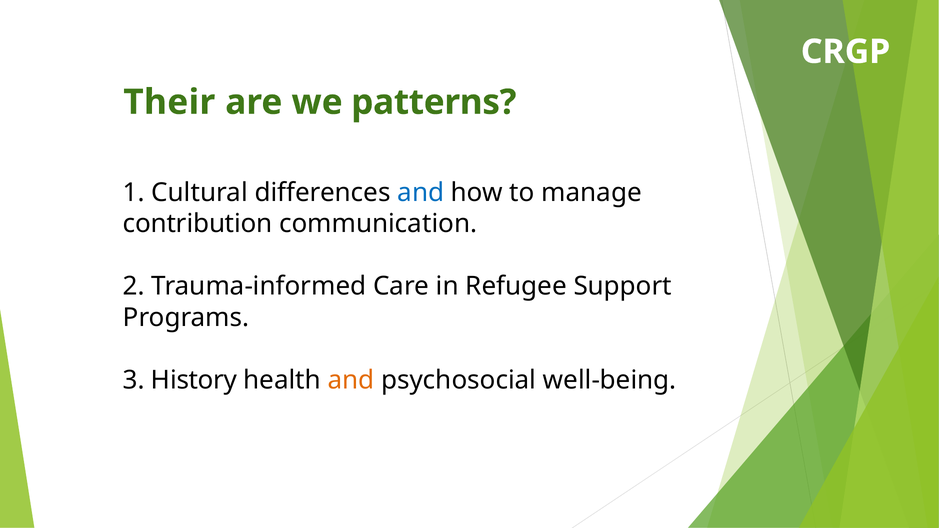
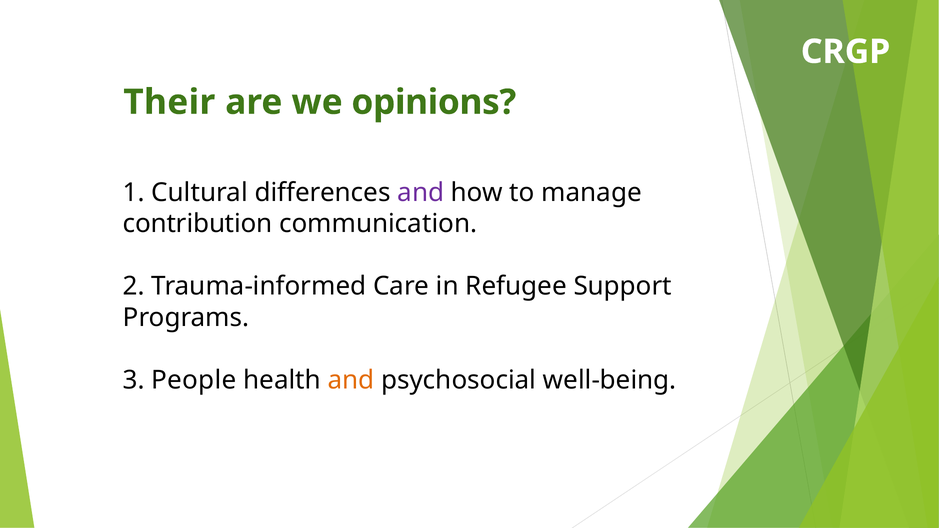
patterns: patterns -> opinions
and at (421, 193) colour: blue -> purple
History: History -> People
